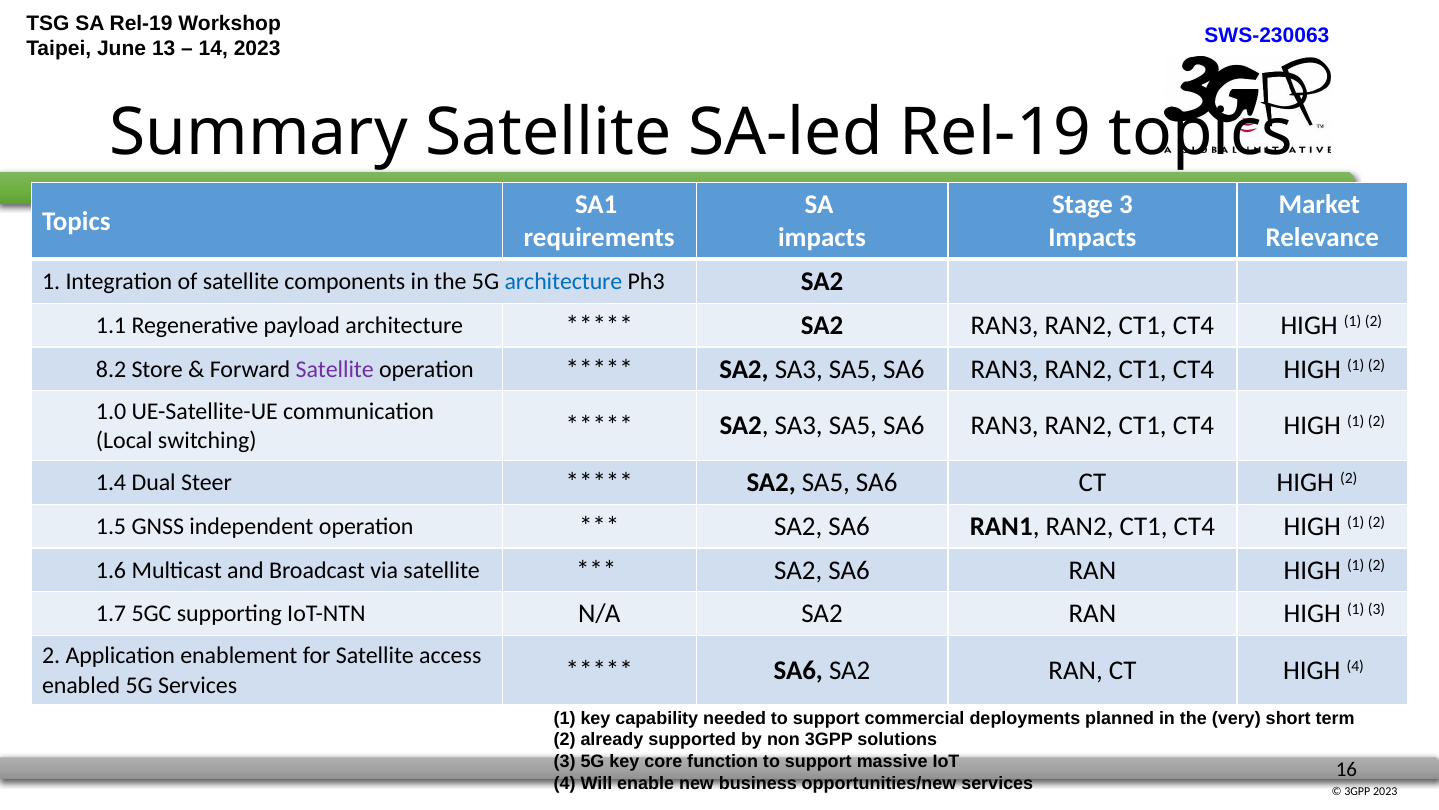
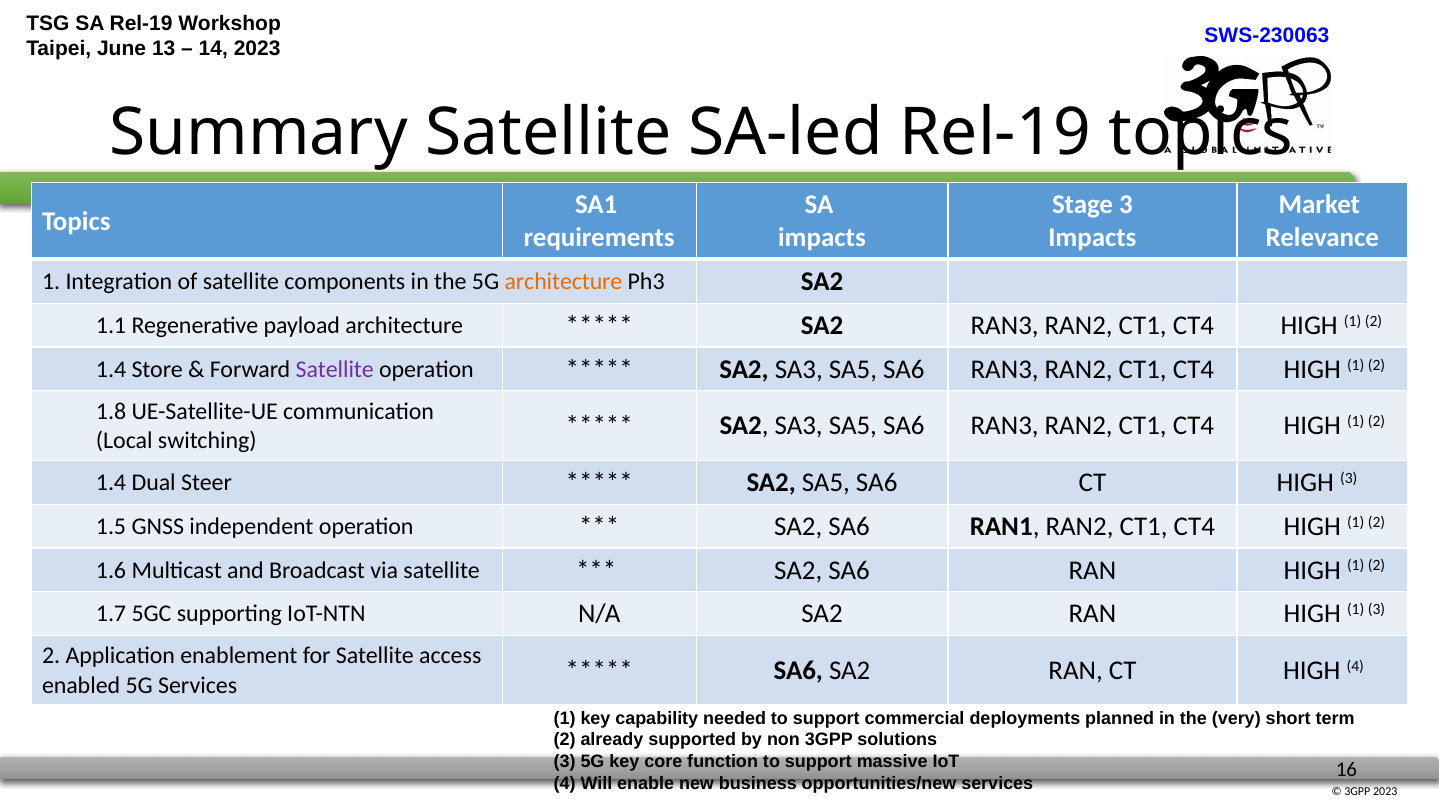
architecture at (564, 281) colour: blue -> orange
8.2 at (111, 369): 8.2 -> 1.4
1.0: 1.0 -> 1.8
HIGH 2: 2 -> 3
